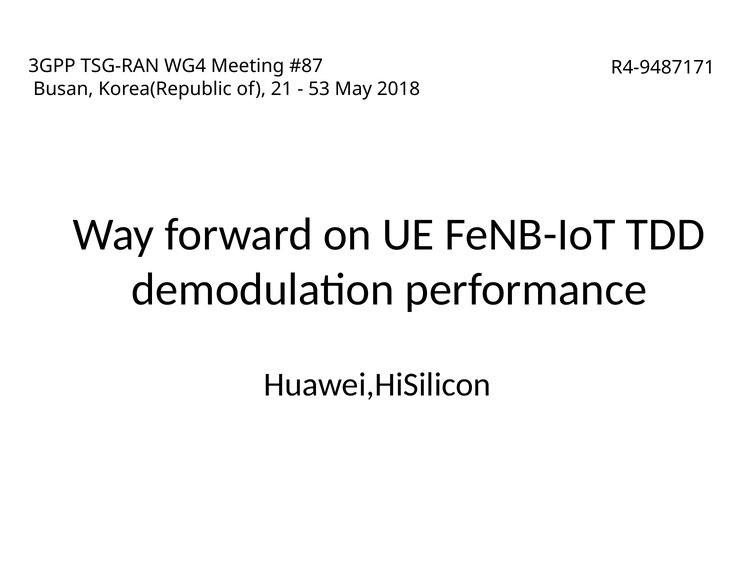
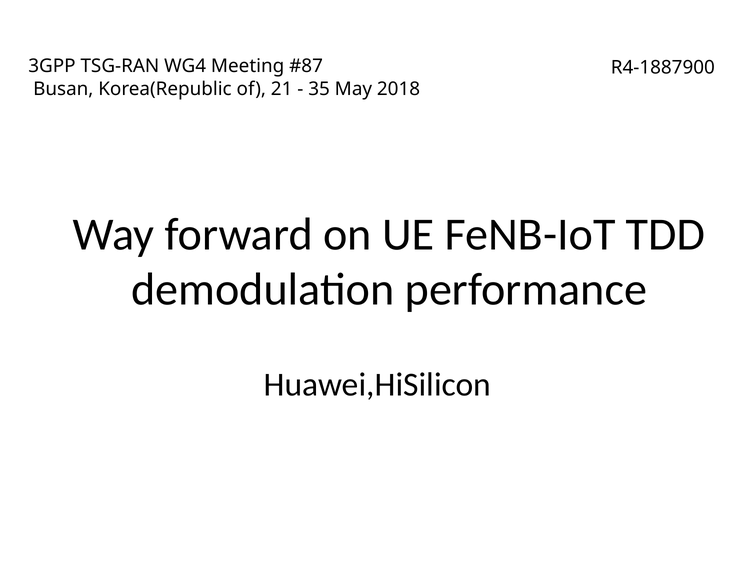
R4-9487171: R4-9487171 -> R4-1887900
53: 53 -> 35
